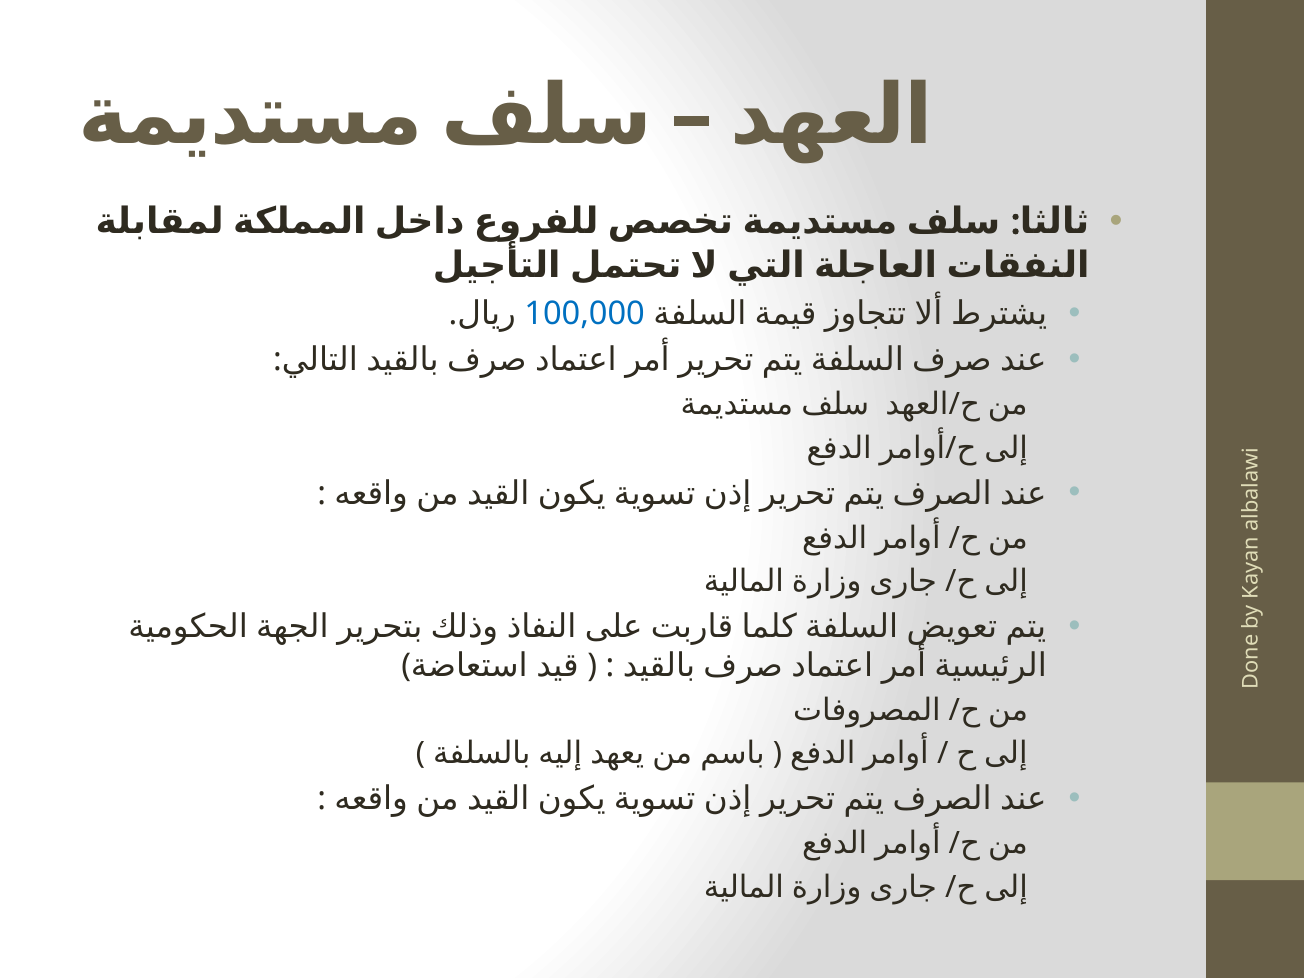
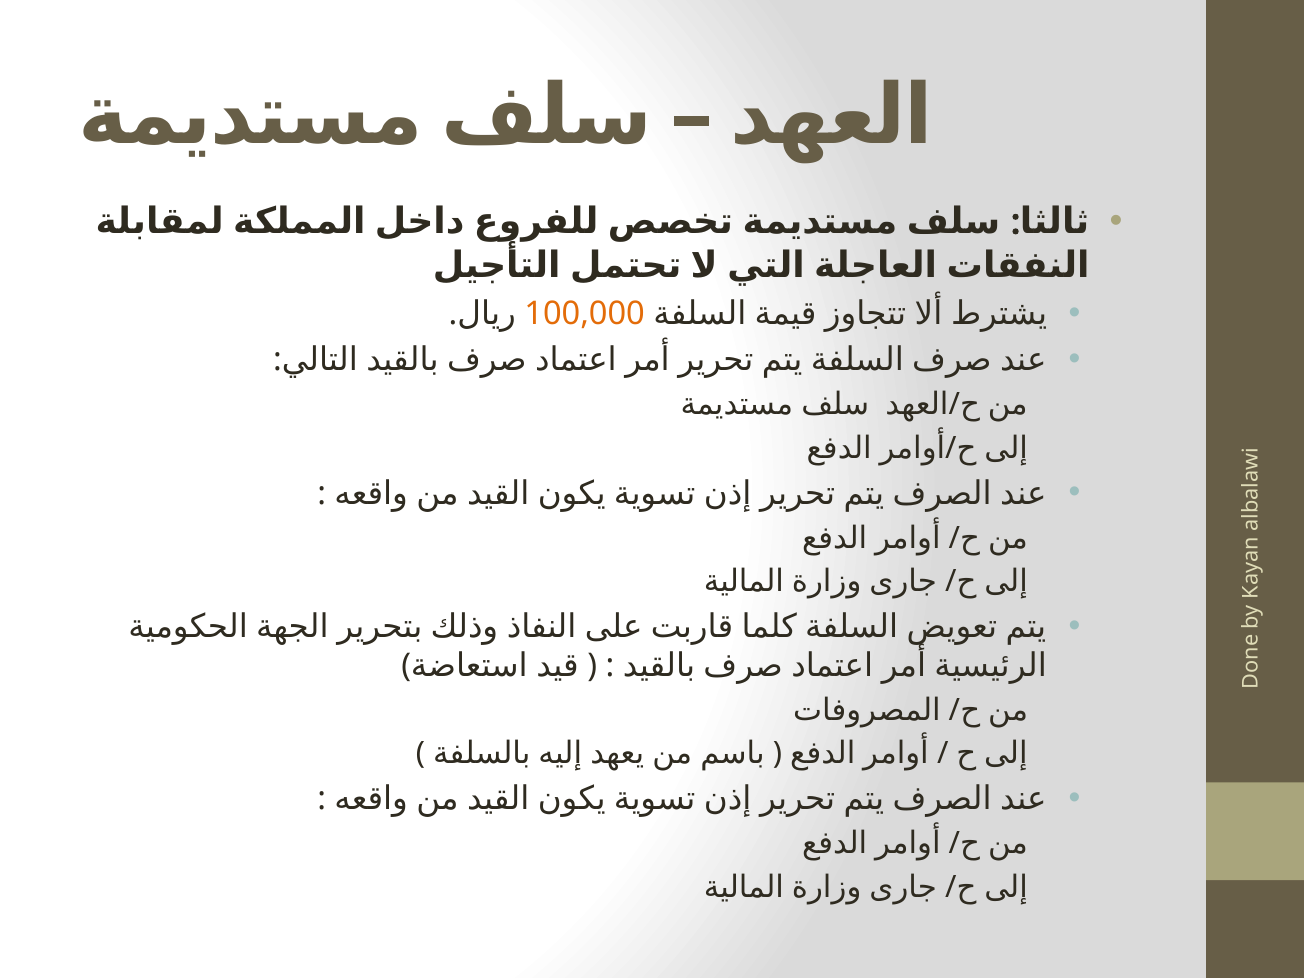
100,000 colour: blue -> orange
